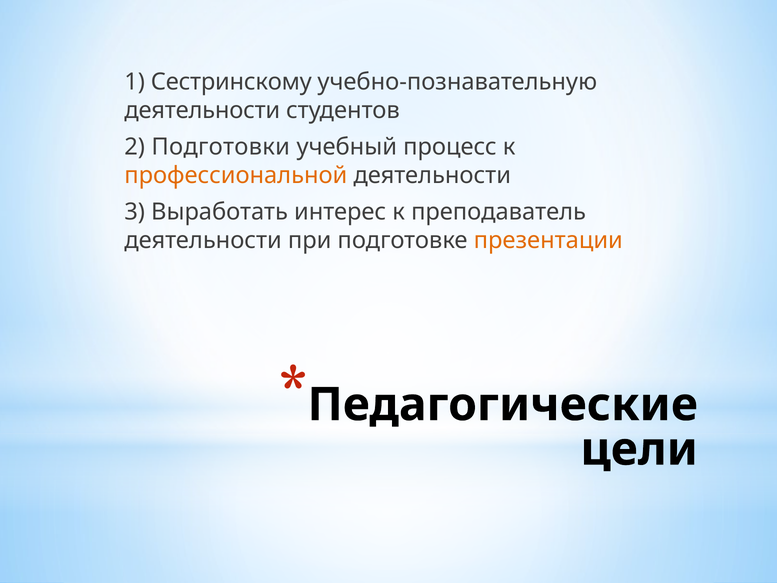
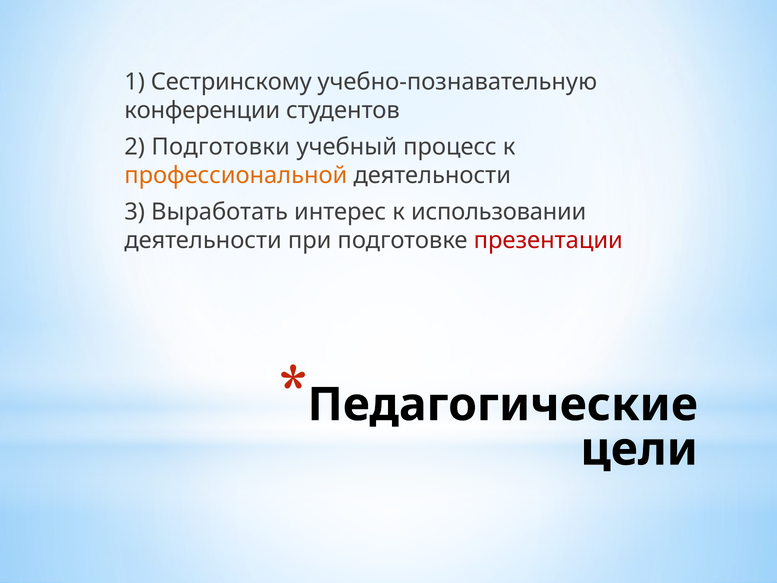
деятельности at (202, 110): деятельности -> конференции
преподаватель: преподаватель -> использовании
презентации colour: orange -> red
